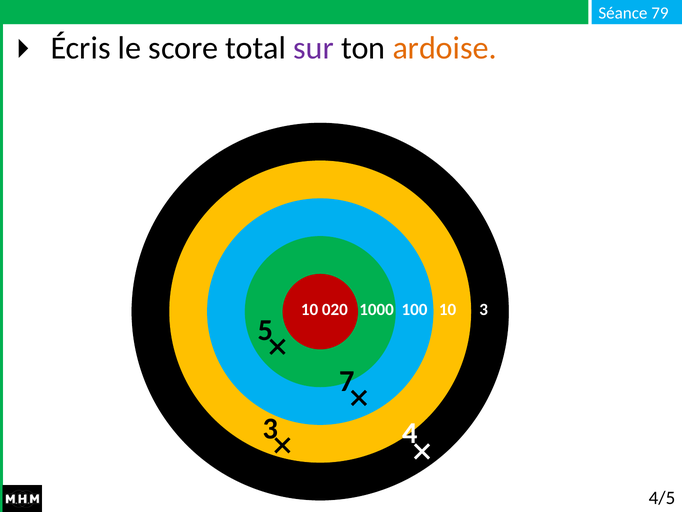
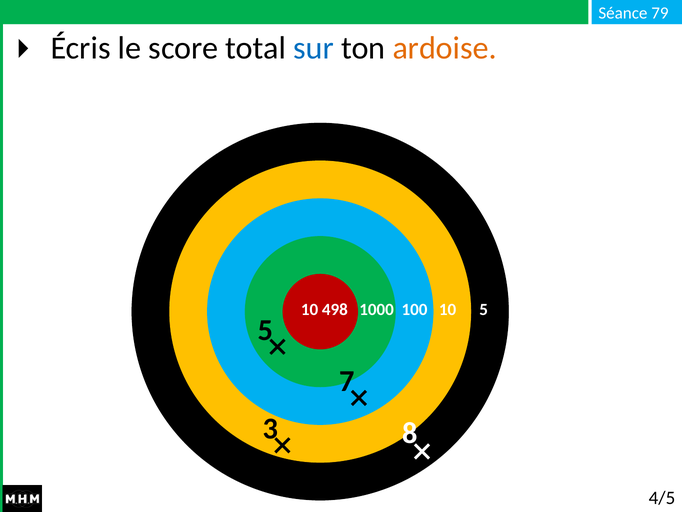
sur colour: purple -> blue
020: 020 -> 498
10 3: 3 -> 5
4: 4 -> 8
